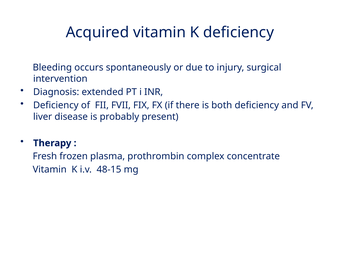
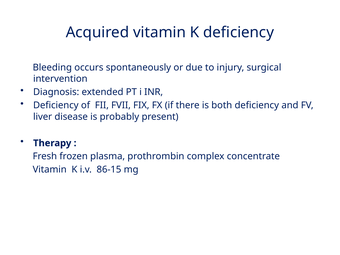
48-15: 48-15 -> 86-15
